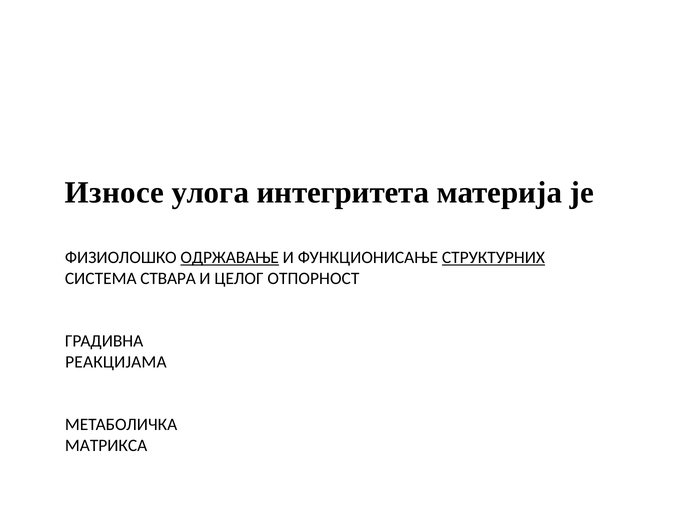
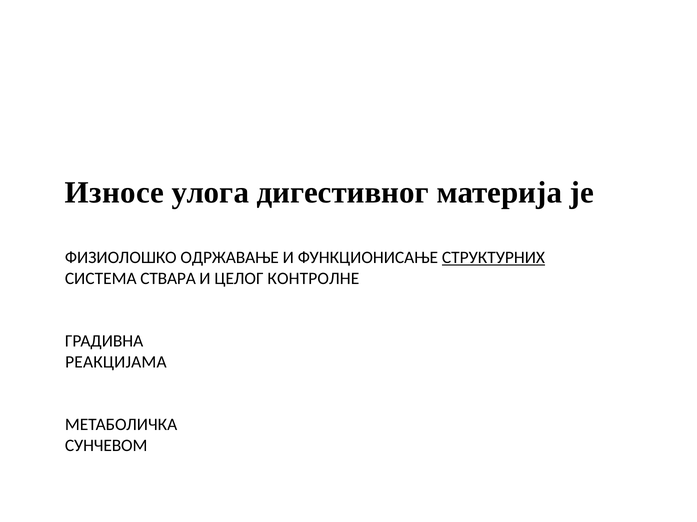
интегритета: интегритета -> дигестивног
ОДРЖАВАЊЕ underline: present -> none
ОТПОРНОСТ: ОТПОРНОСТ -> КОНТРОЛНЕ
МАТРИКСА: МАТРИКСА -> СУНЧЕВОМ
